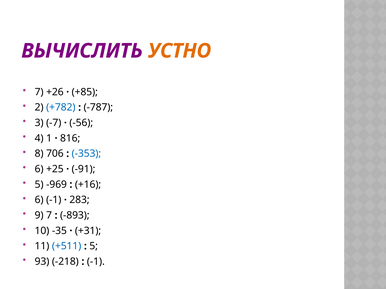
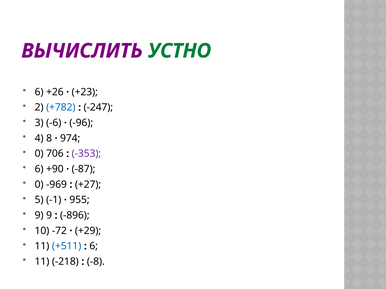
УСТНО colour: orange -> green
7 at (39, 92): 7 -> 6
+85: +85 -> +23
-787: -787 -> -247
-7: -7 -> -6
-56: -56 -> -96
1: 1 -> 8
816: 816 -> 974
8 at (39, 154): 8 -> 0
-353 colour: blue -> purple
+25: +25 -> +90
-91: -91 -> -87
5 at (39, 185): 5 -> 0
+16: +16 -> +27
6 at (39, 200): 6 -> 5
283: 283 -> 955
9 7: 7 -> 9
-893: -893 -> -896
-35: -35 -> -72
+31: +31 -> +29
5 at (94, 247): 5 -> 6
93 at (42, 262): 93 -> 11
-1 at (96, 262): -1 -> -8
